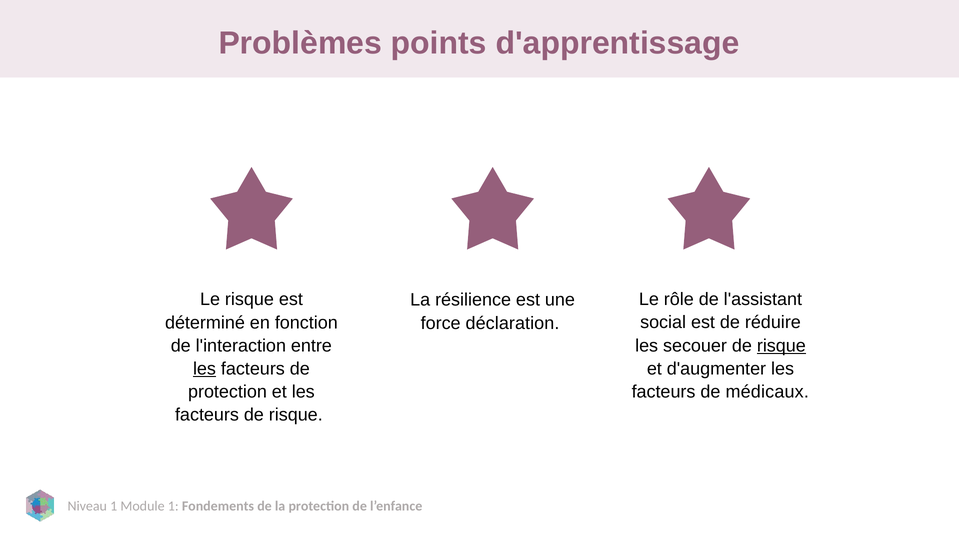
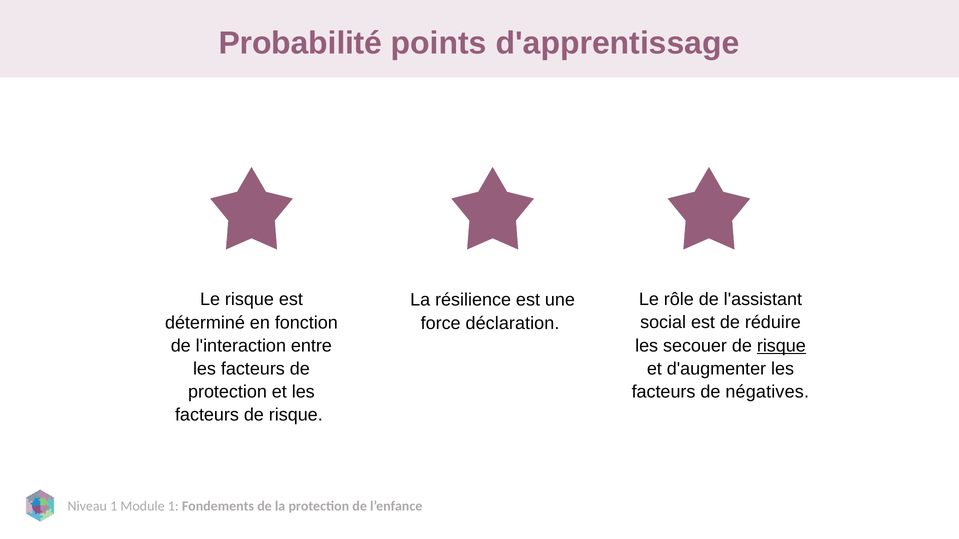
Problèmes: Problèmes -> Probabilité
les at (204, 369) underline: present -> none
médicaux: médicaux -> négatives
